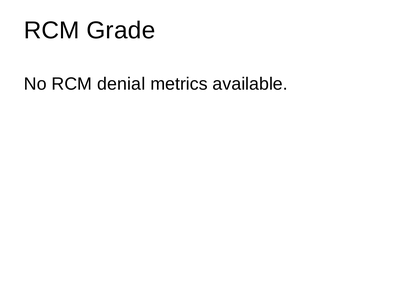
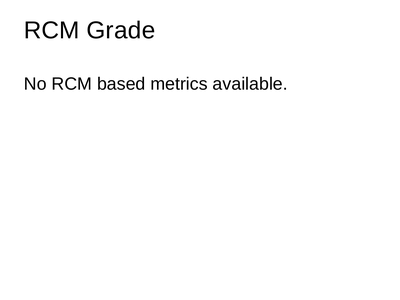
denial: denial -> based
